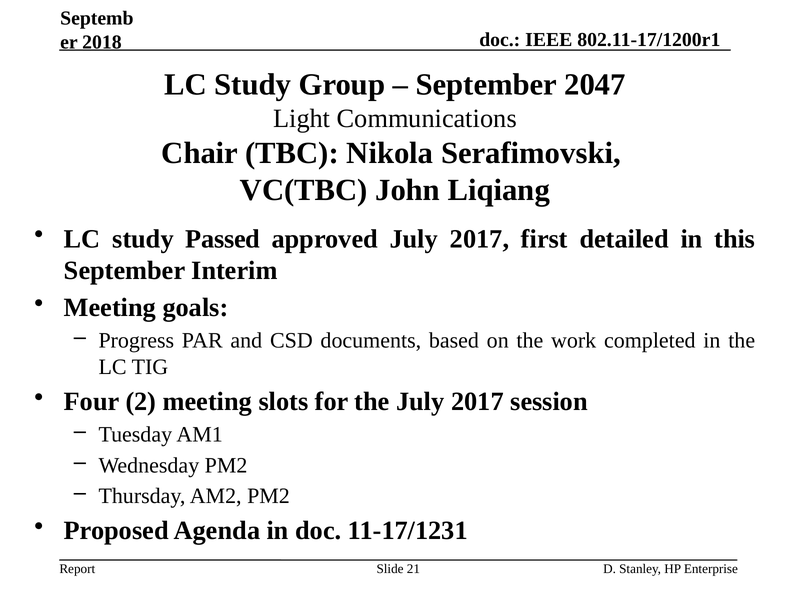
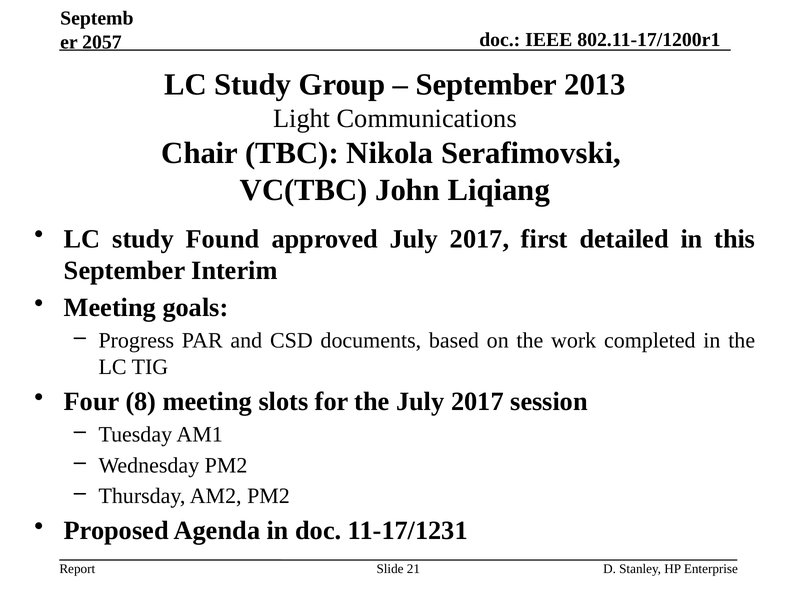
2018: 2018 -> 2057
2047: 2047 -> 2013
Passed: Passed -> Found
2: 2 -> 8
